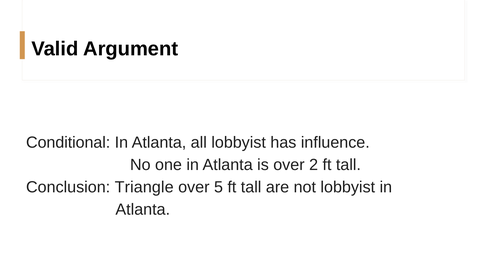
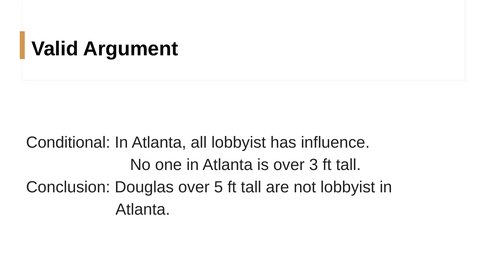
2: 2 -> 3
Triangle: Triangle -> Douglas
